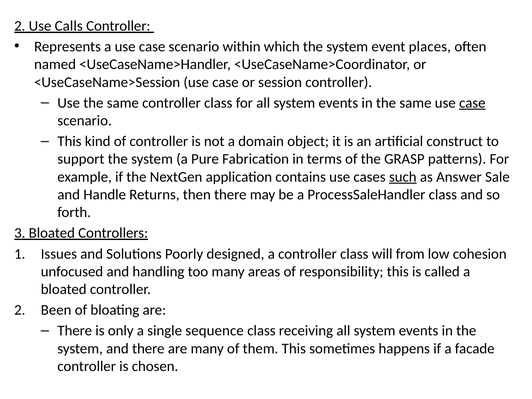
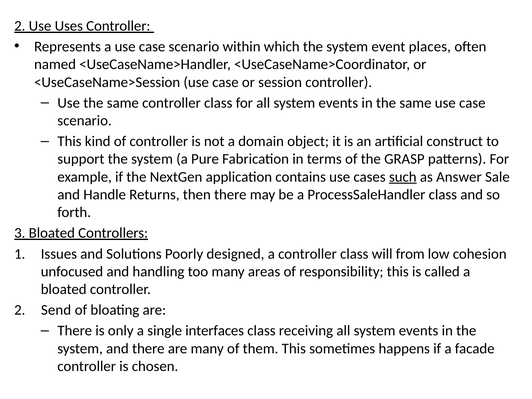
Calls: Calls -> Uses
case at (472, 103) underline: present -> none
Been: Been -> Send
sequence: sequence -> interfaces
